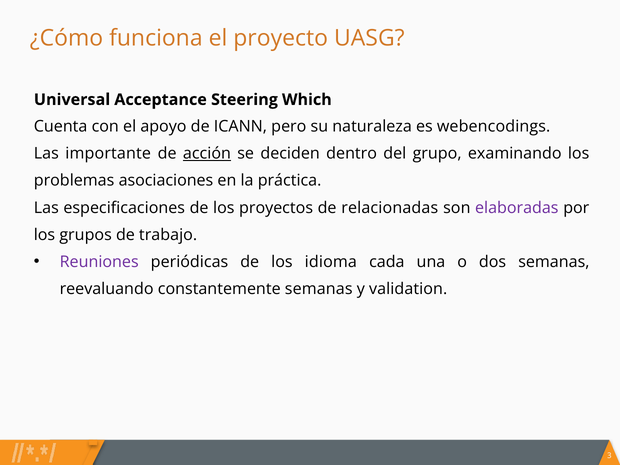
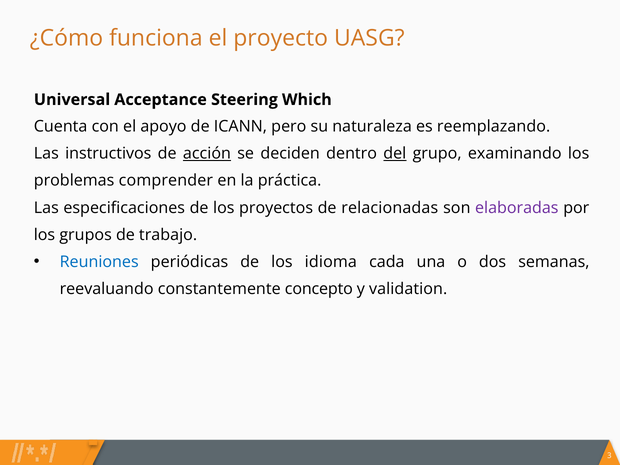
webencodings: webencodings -> reemplazando
importante: importante -> instructivos
del underline: none -> present
asociaciones: asociaciones -> comprender
Reuniones colour: purple -> blue
constantemente semanas: semanas -> concepto
